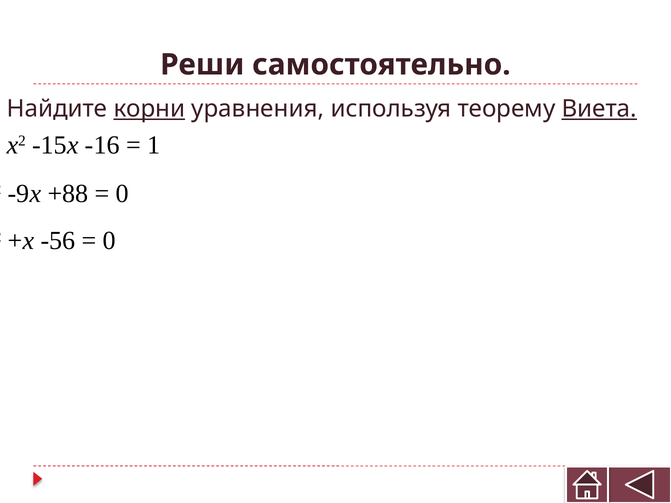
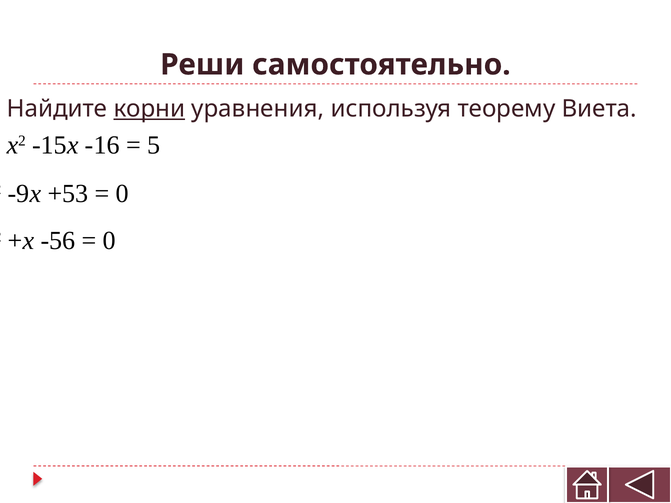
Виета underline: present -> none
1: 1 -> 5
+88: +88 -> +53
